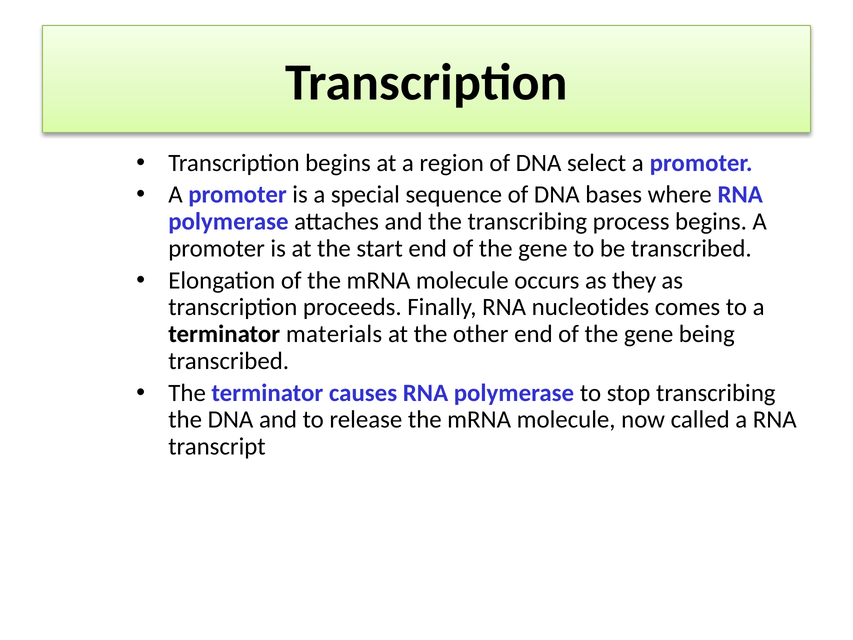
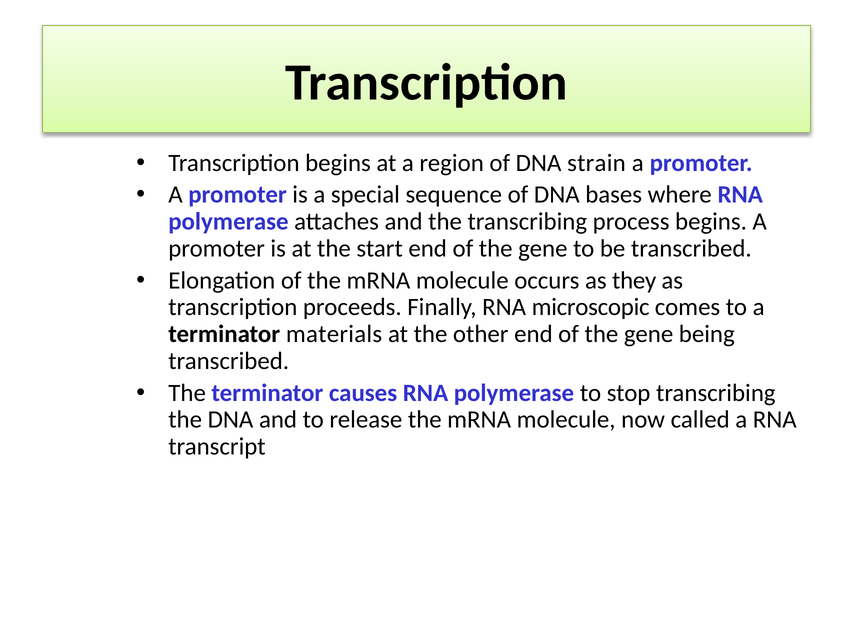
select: select -> strain
nucleotides: nucleotides -> microscopic
